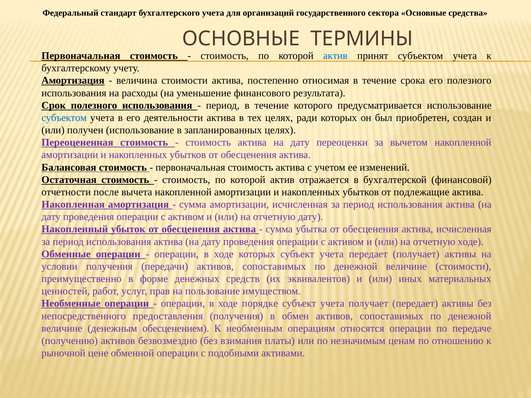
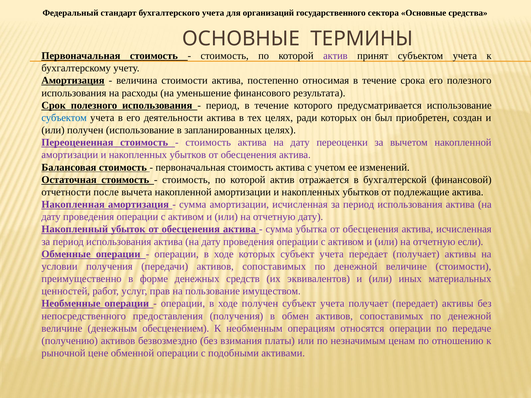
актив at (335, 56) colour: blue -> purple
отчетную ходе: ходе -> если
ходе порядке: порядке -> получен
